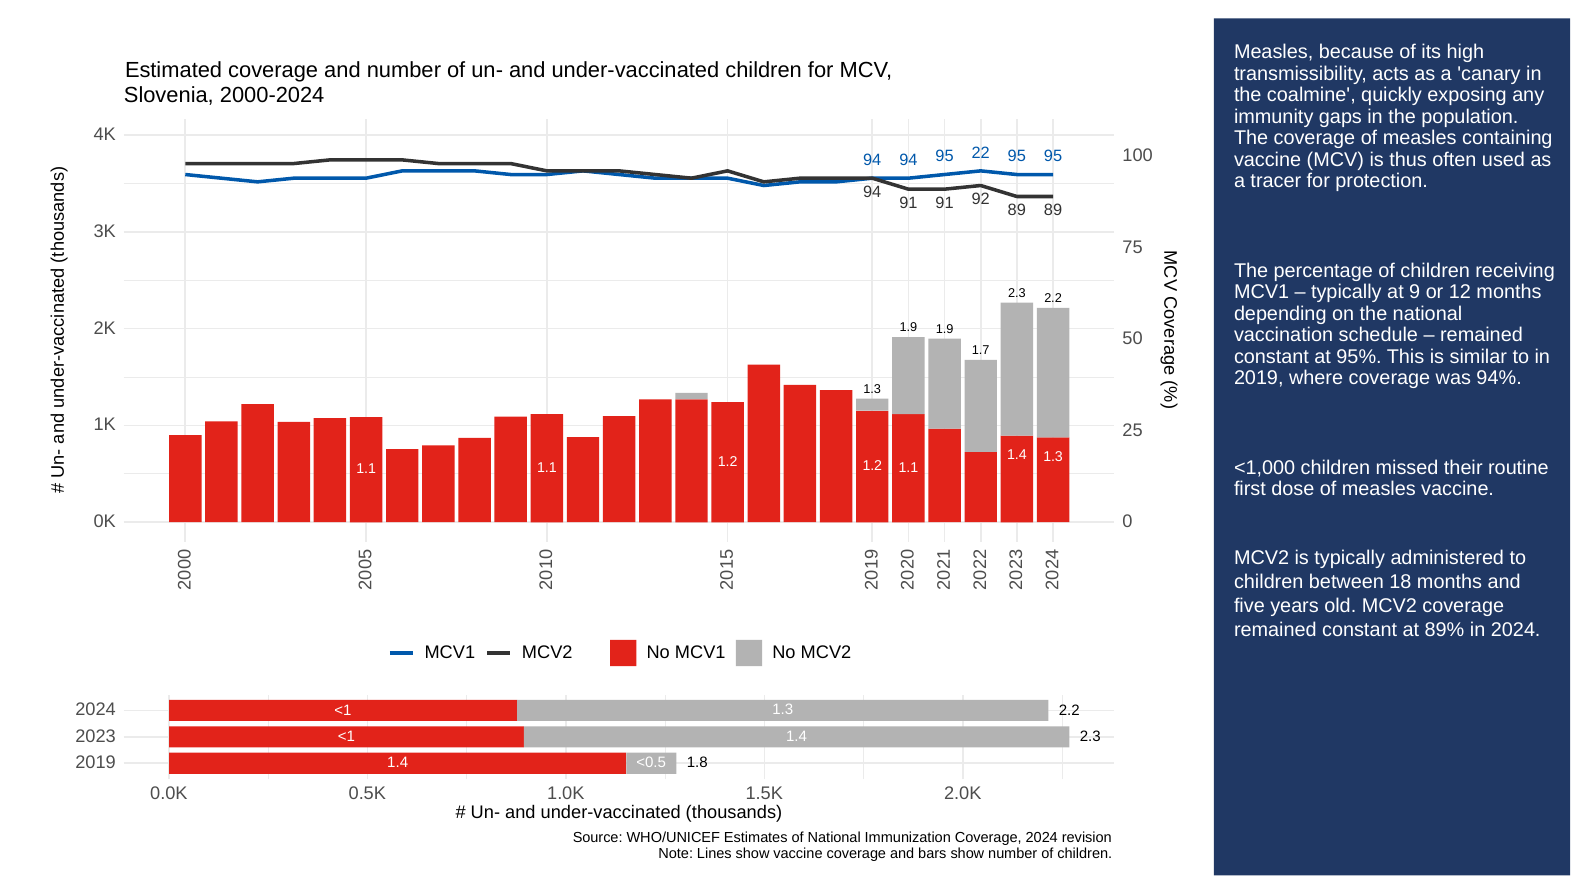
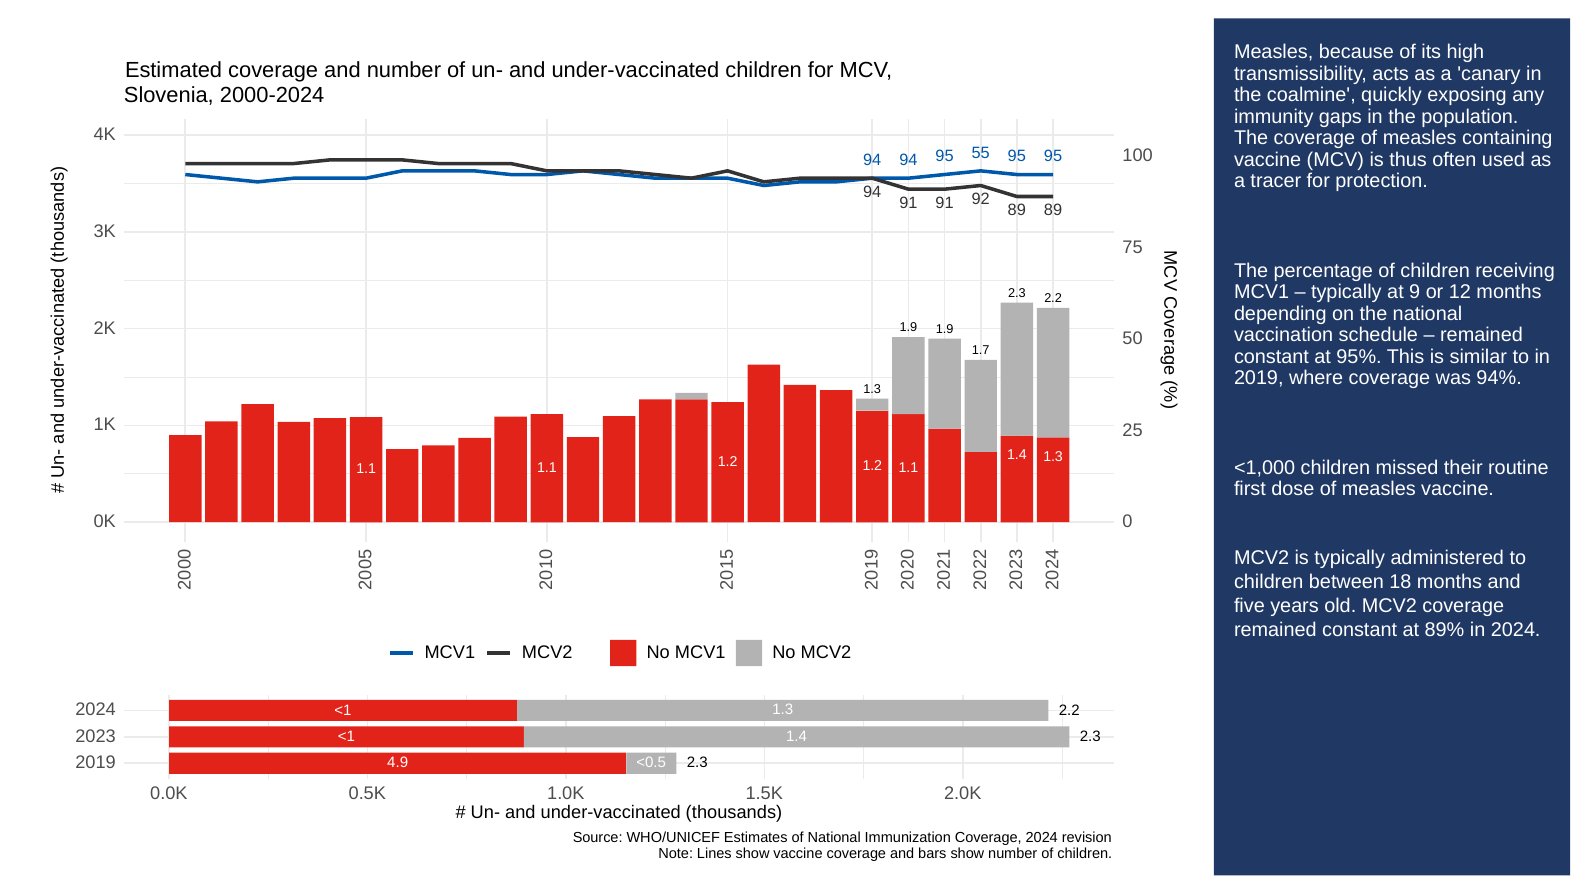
22: 22 -> 55
1.4 at (398, 763): 1.4 -> 4.9
1.8 at (697, 763): 1.8 -> 2.3
